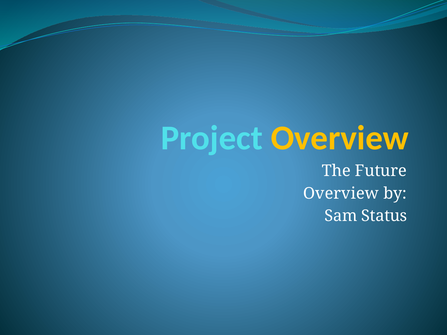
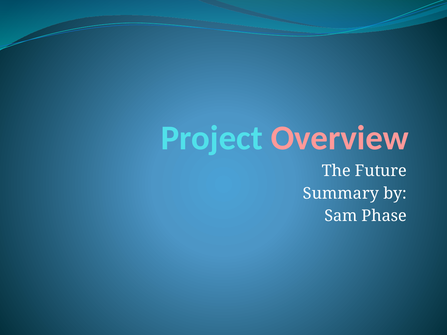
Overview at (340, 138) colour: yellow -> pink
Overview at (341, 194): Overview -> Summary
Status: Status -> Phase
